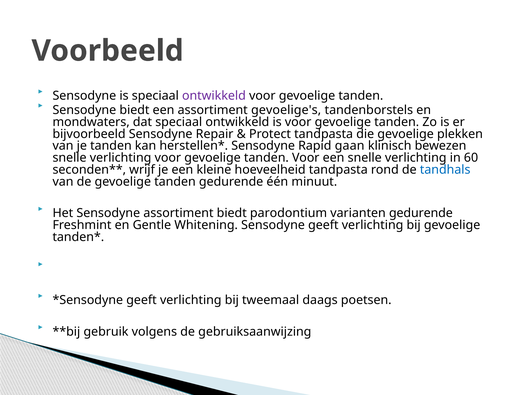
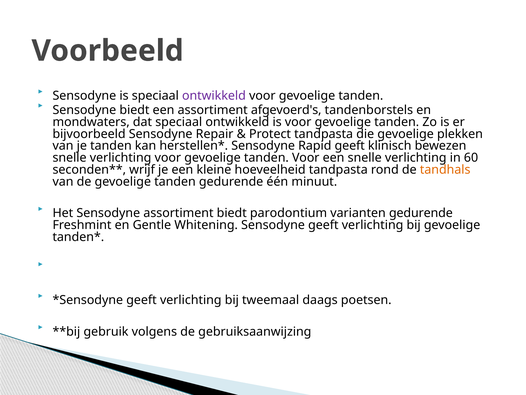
gevoelige's: gevoelige's -> afgevoerd's
Rapid gaan: gaan -> geeft
tandhals colour: blue -> orange
